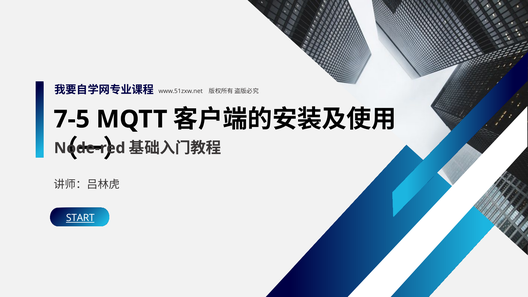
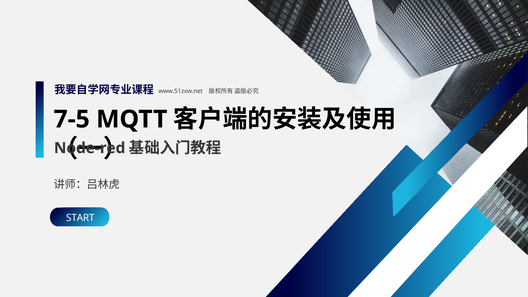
START underline: present -> none
